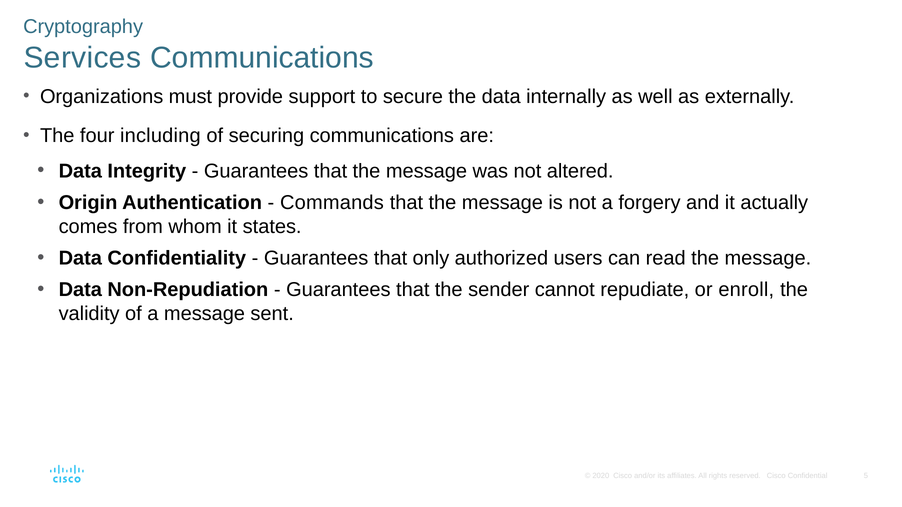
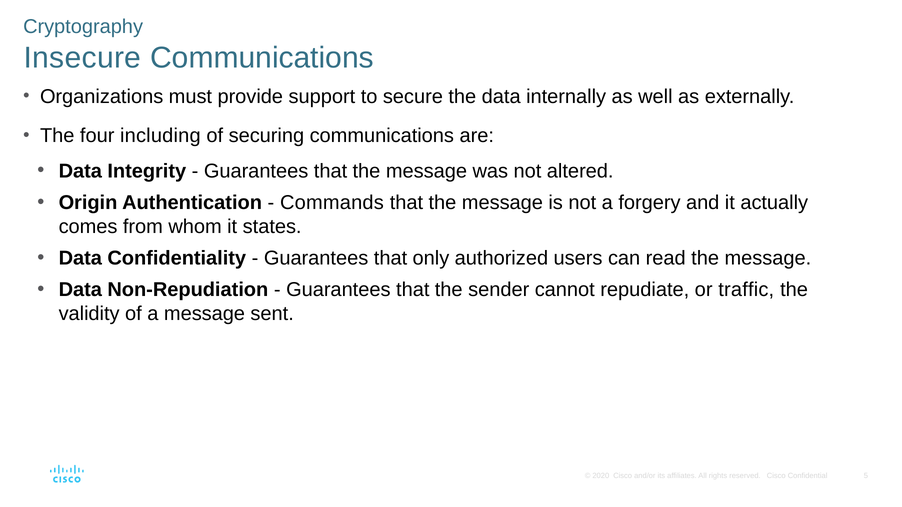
Services: Services -> Insecure
enroll: enroll -> traffic
